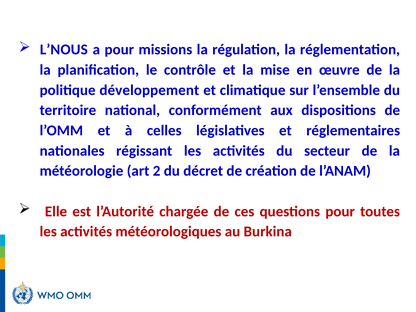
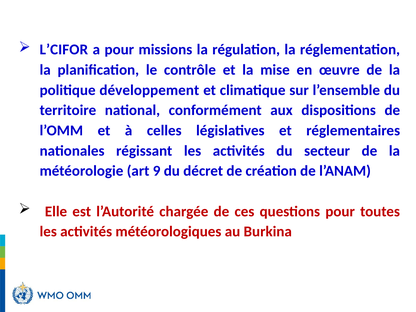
L’NOUS: L’NOUS -> L’CIFOR
2: 2 -> 9
